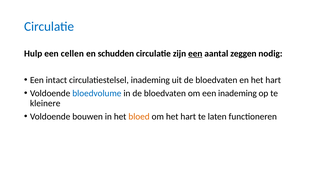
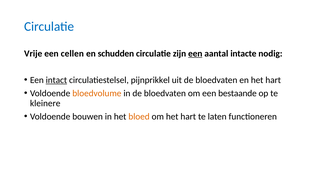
Hulp: Hulp -> Vrije
zeggen: zeggen -> intacte
intact underline: none -> present
circulatiestelsel inademing: inademing -> pijnprikkel
bloedvolume colour: blue -> orange
een inademing: inademing -> bestaande
